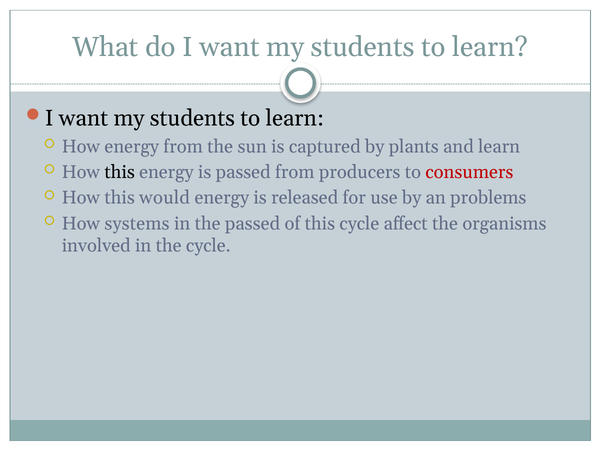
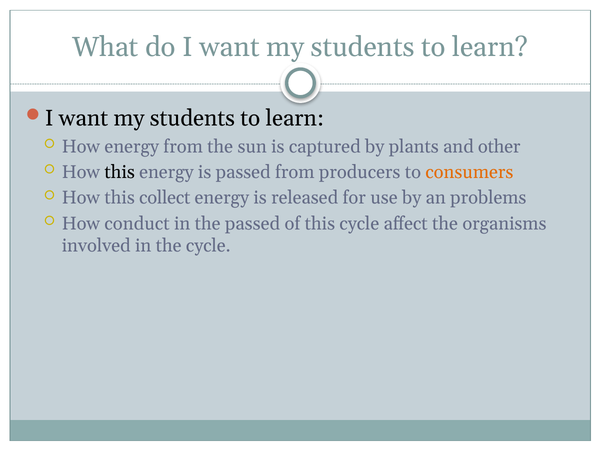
and learn: learn -> other
consumers colour: red -> orange
would: would -> collect
systems: systems -> conduct
